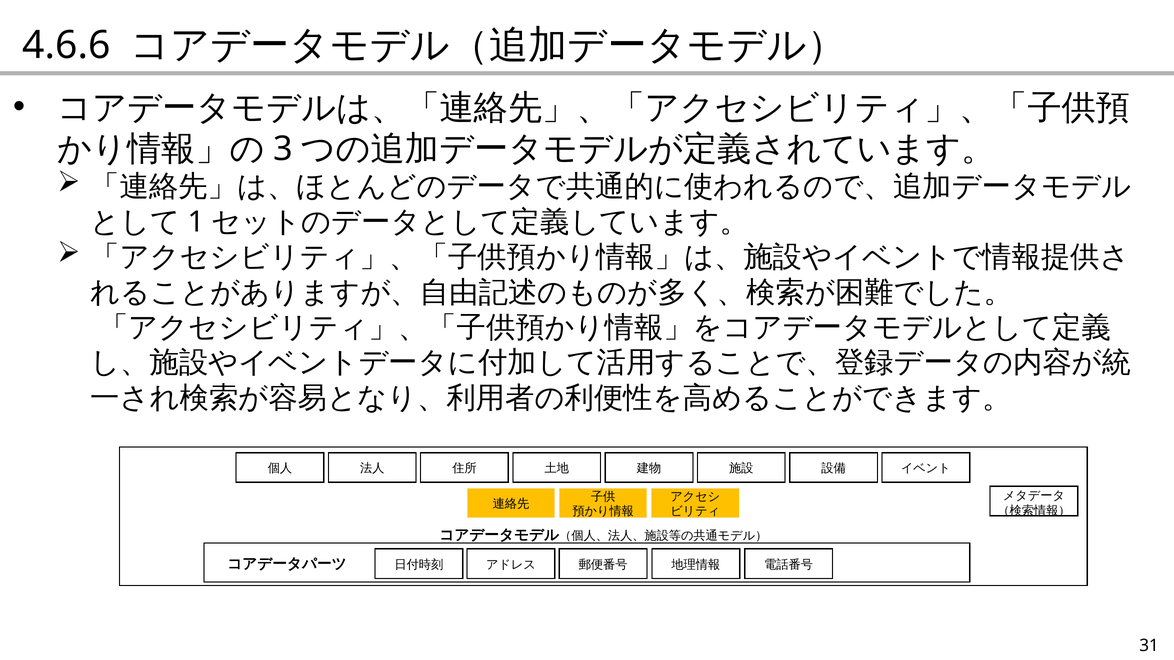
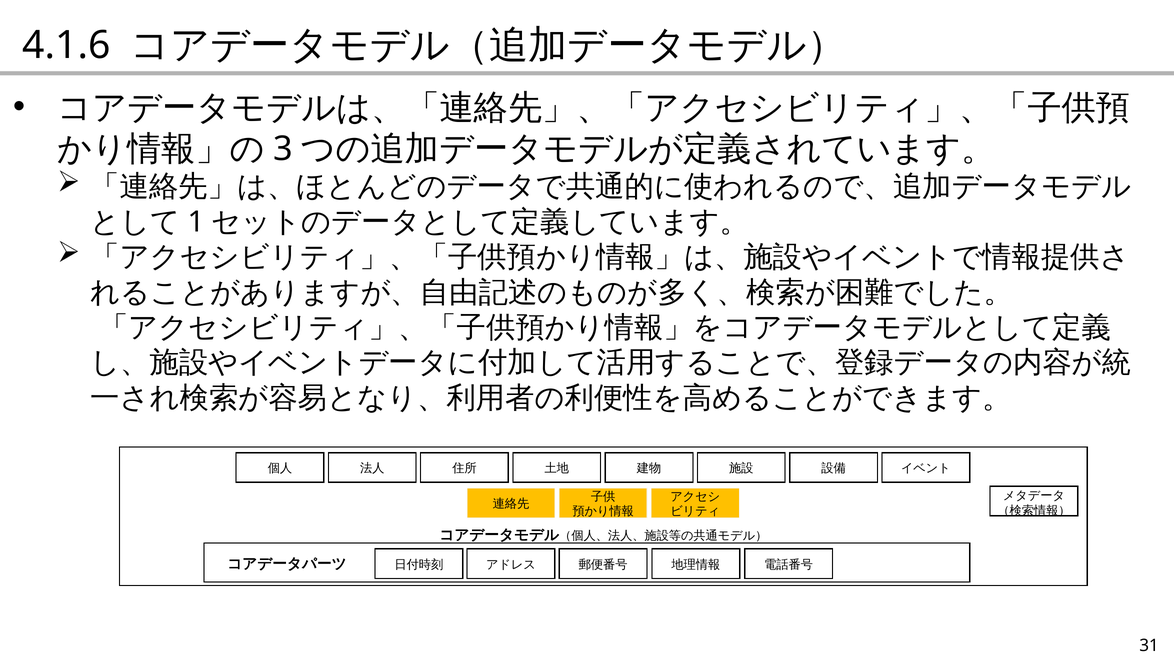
4.6.6: 4.6.6 -> 4.1.6
